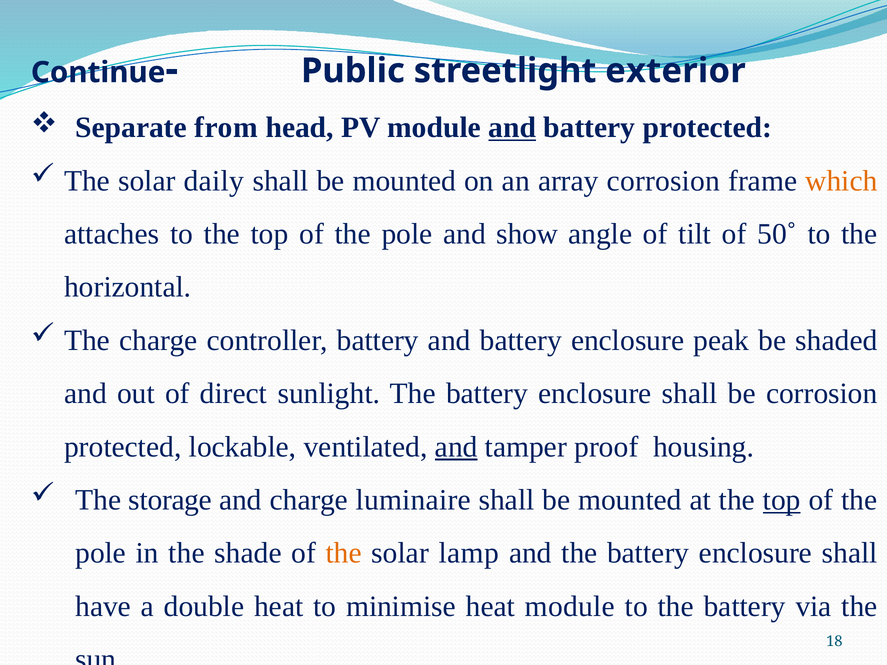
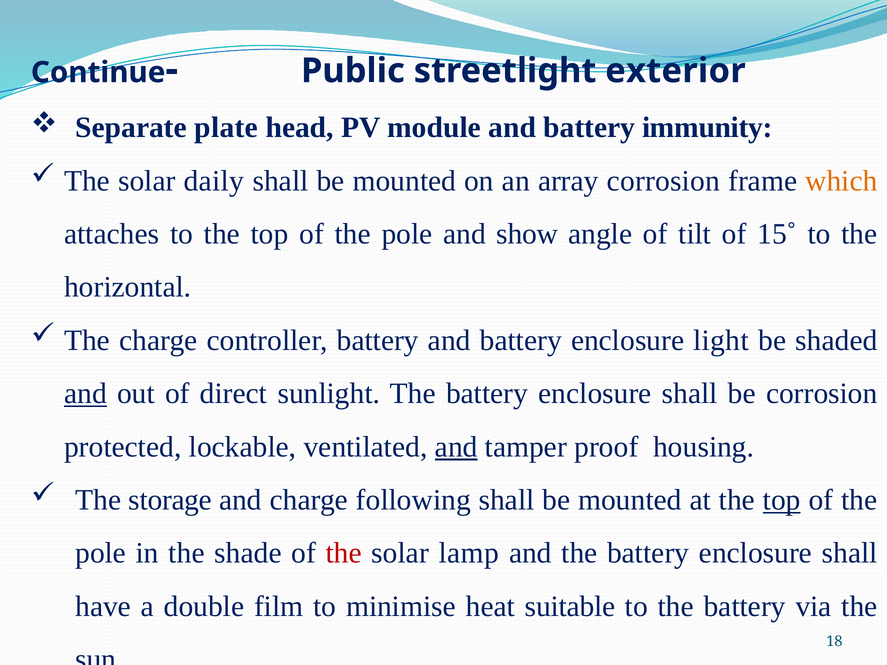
from: from -> plate
and at (512, 128) underline: present -> none
battery protected: protected -> immunity
50˚: 50˚ -> 15˚
peak: peak -> light
and at (86, 394) underline: none -> present
luminaire: luminaire -> following
the at (344, 553) colour: orange -> red
double heat: heat -> film
heat module: module -> suitable
